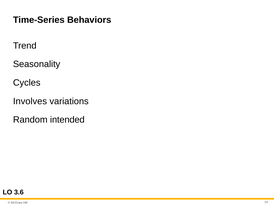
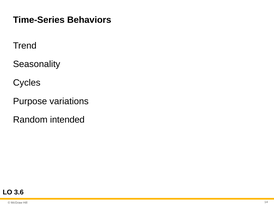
Involves: Involves -> Purpose
